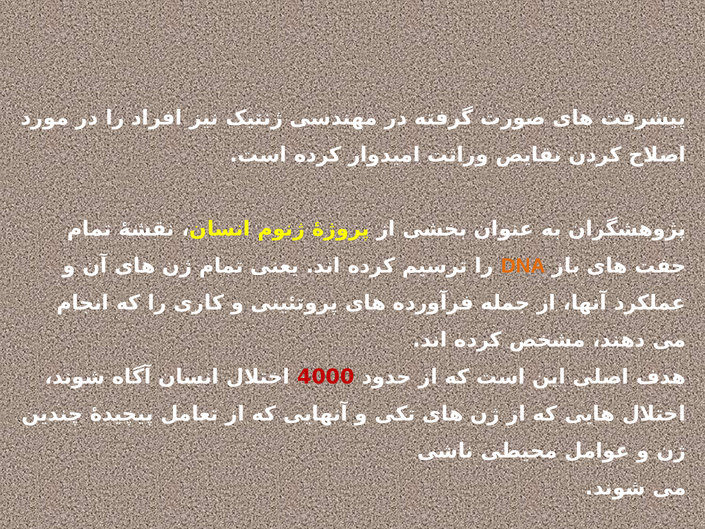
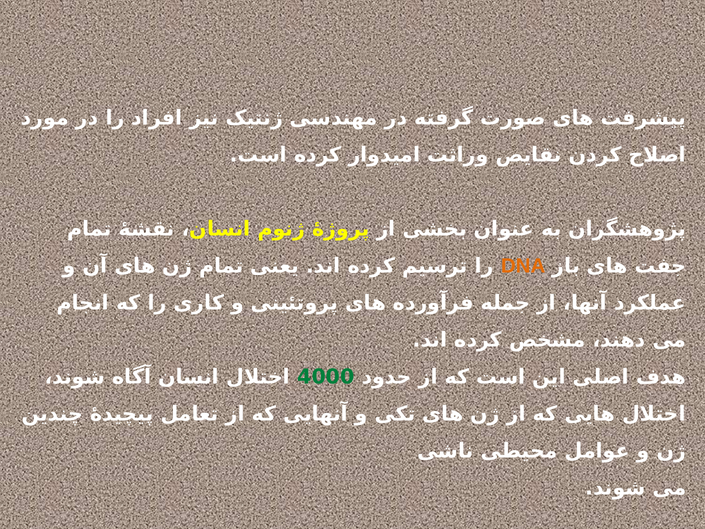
4000 colour: red -> green
